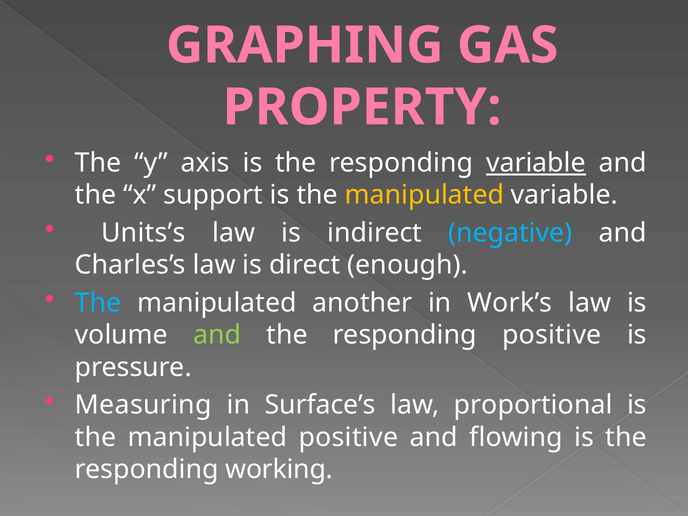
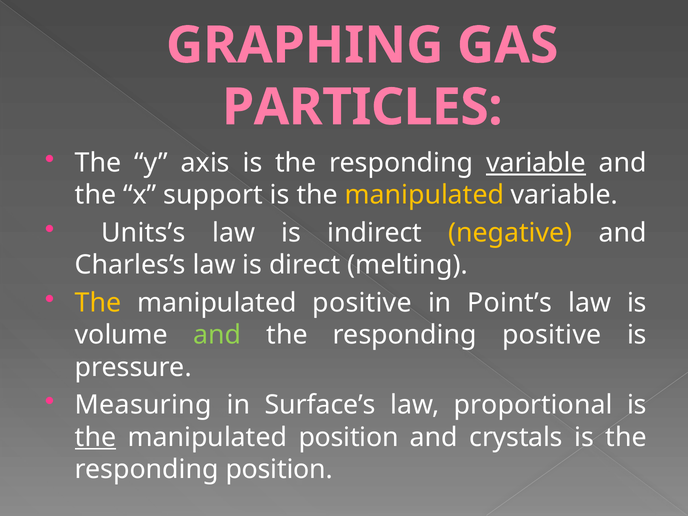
PROPERTY: PROPERTY -> PARTICLES
negative colour: light blue -> yellow
enough: enough -> melting
The at (98, 303) colour: light blue -> yellow
manipulated another: another -> positive
Work’s: Work’s -> Point’s
the at (96, 437) underline: none -> present
manipulated positive: positive -> position
flowing: flowing -> crystals
responding working: working -> position
